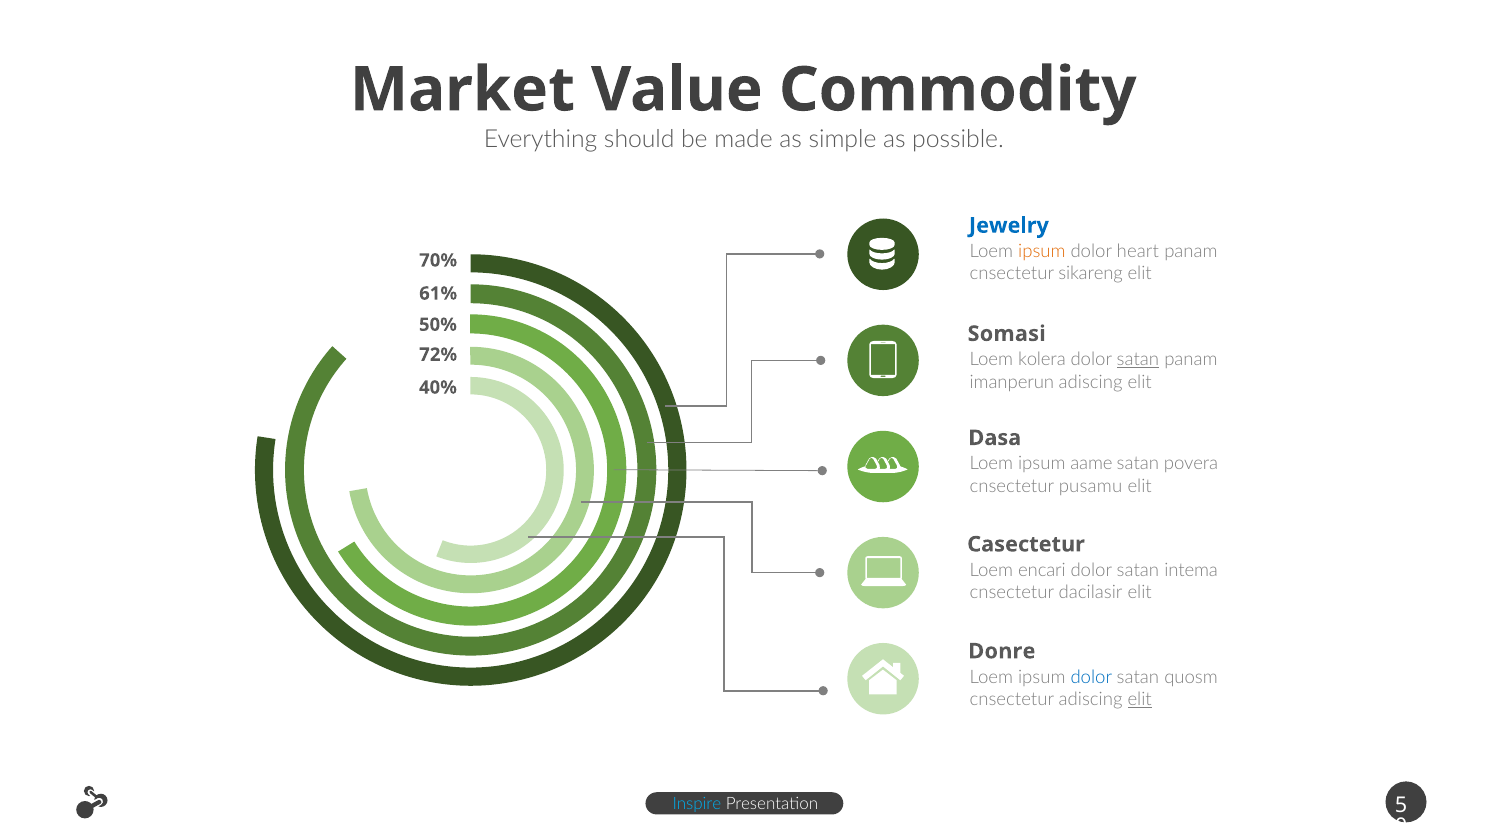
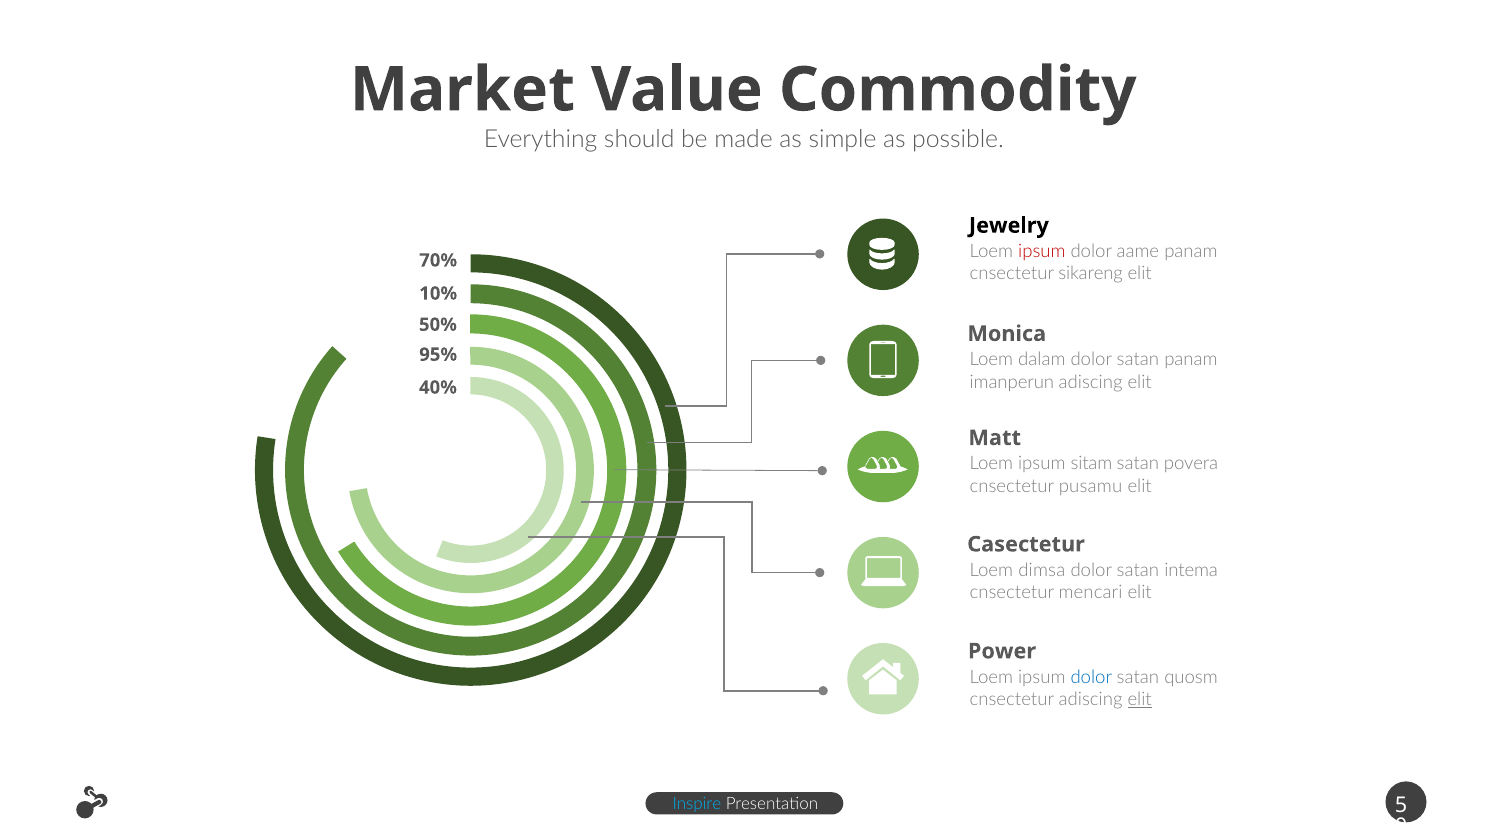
Jewelry colour: blue -> black
ipsum at (1042, 252) colour: orange -> red
heart: heart -> aame
61%: 61% -> 10%
Somasi: Somasi -> Monica
72%: 72% -> 95%
kolera: kolera -> dalam
satan at (1138, 360) underline: present -> none
Dasa: Dasa -> Matt
aame: aame -> sitam
encari: encari -> dimsa
dacilasir: dacilasir -> mencari
Donre: Donre -> Power
